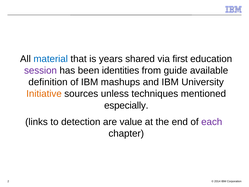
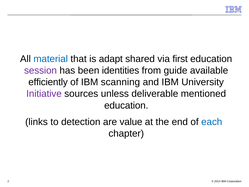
years: years -> adapt
definition: definition -> efficiently
mashups: mashups -> scanning
Initiative colour: orange -> purple
techniques: techniques -> deliverable
especially at (126, 105): especially -> education
each colour: purple -> blue
